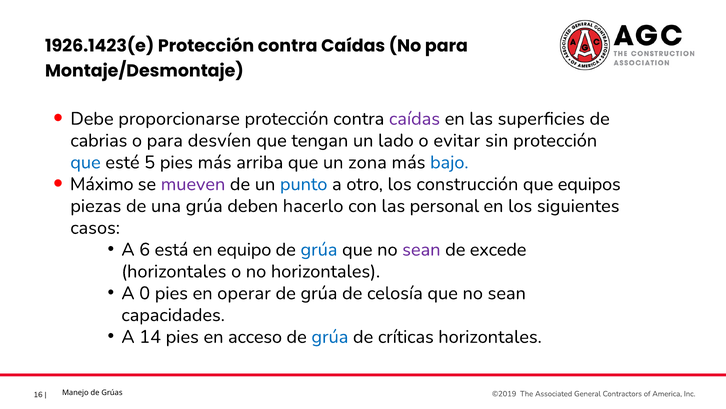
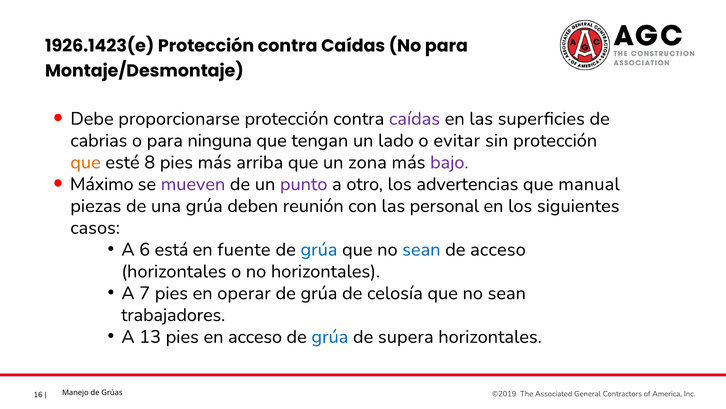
desvíen: desvíen -> ninguna
que at (86, 162) colour: blue -> orange
5: 5 -> 8
bajo colour: blue -> purple
punto colour: blue -> purple
construcción: construcción -> advertencias
equipos: equipos -> manual
hacerlo: hacerlo -> reunión
equipo: equipo -> fuente
sean at (421, 249) colour: purple -> blue
de excede: excede -> acceso
0: 0 -> 7
capacidades: capacidades -> trabajadores
14: 14 -> 13
críticas: críticas -> supera
